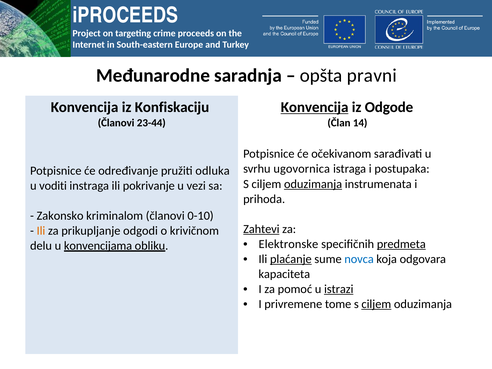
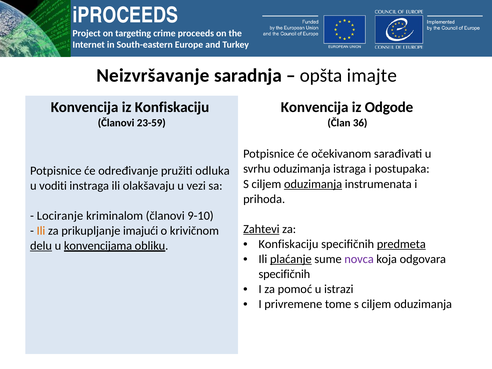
Međunarodne: Međunarodne -> Neizvršavanje
pravni: pravni -> imajte
Konvencija at (315, 107) underline: present -> none
23-44: 23-44 -> 23-59
14: 14 -> 36
svrhu ugovornica: ugovornica -> oduzimanja
pokrivanje: pokrivanje -> olakšavaju
Zakonsko: Zakonsko -> Lociranje
0-10: 0-10 -> 9-10
odgodi: odgodi -> imajući
Elektronske at (288, 244): Elektronske -> Konfiskaciju
delu underline: none -> present
novca colour: blue -> purple
kapaciteta at (284, 274): kapaciteta -> specifičnih
istrazi underline: present -> none
ciljem at (376, 304) underline: present -> none
